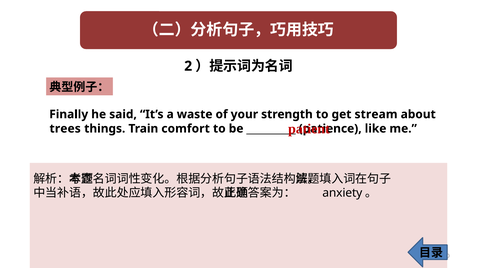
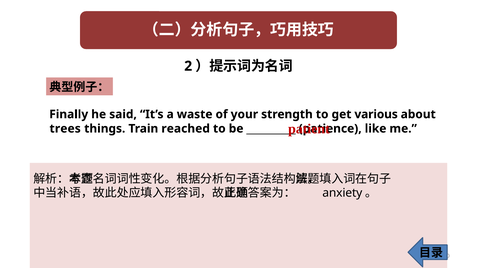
stream: stream -> various
comfort: comfort -> reached
